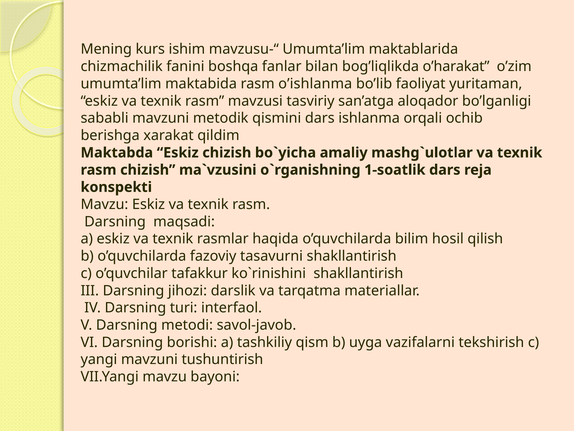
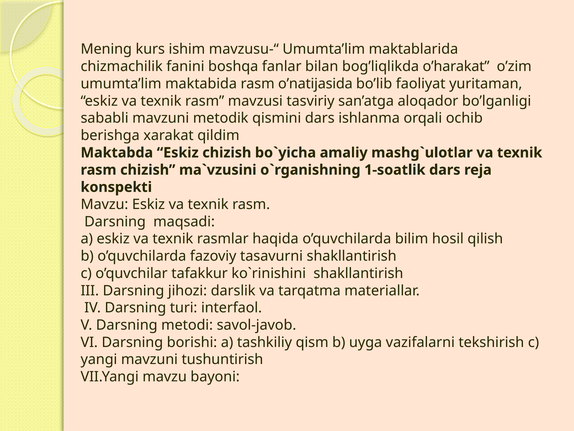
o’ishlanma: o’ishlanma -> o’natijasida
